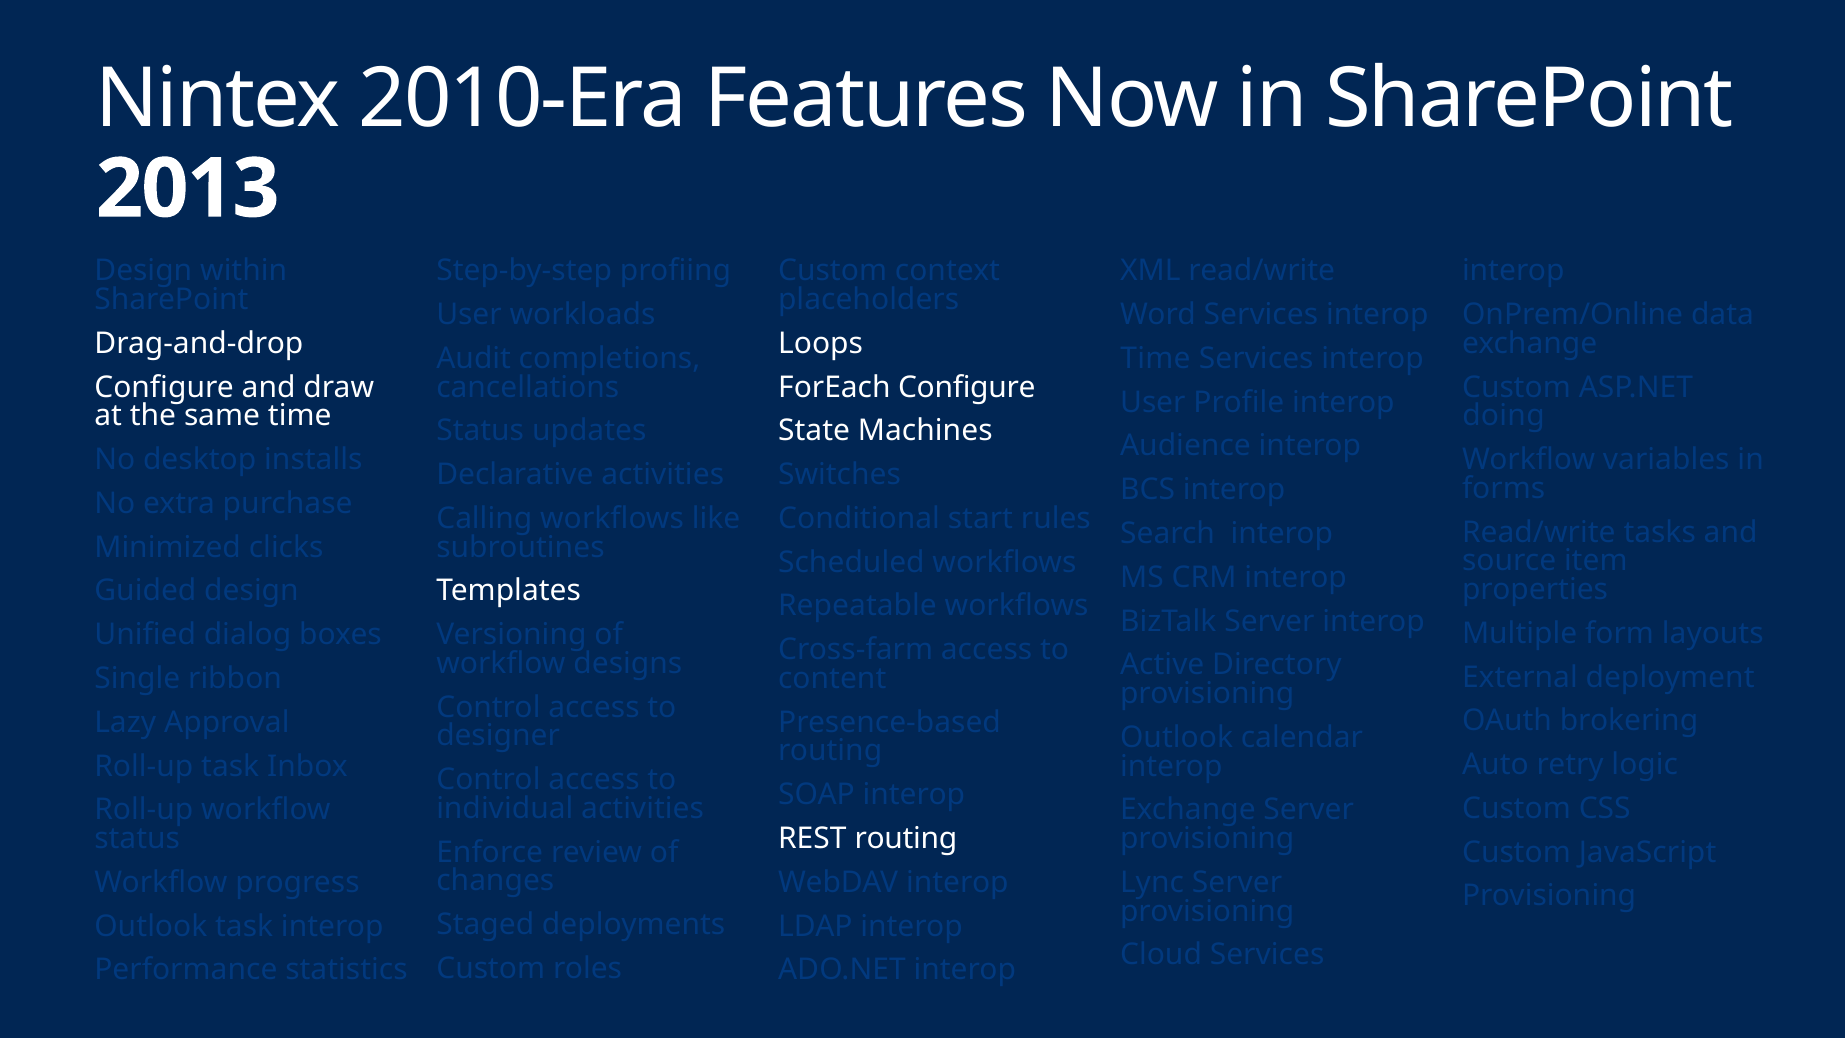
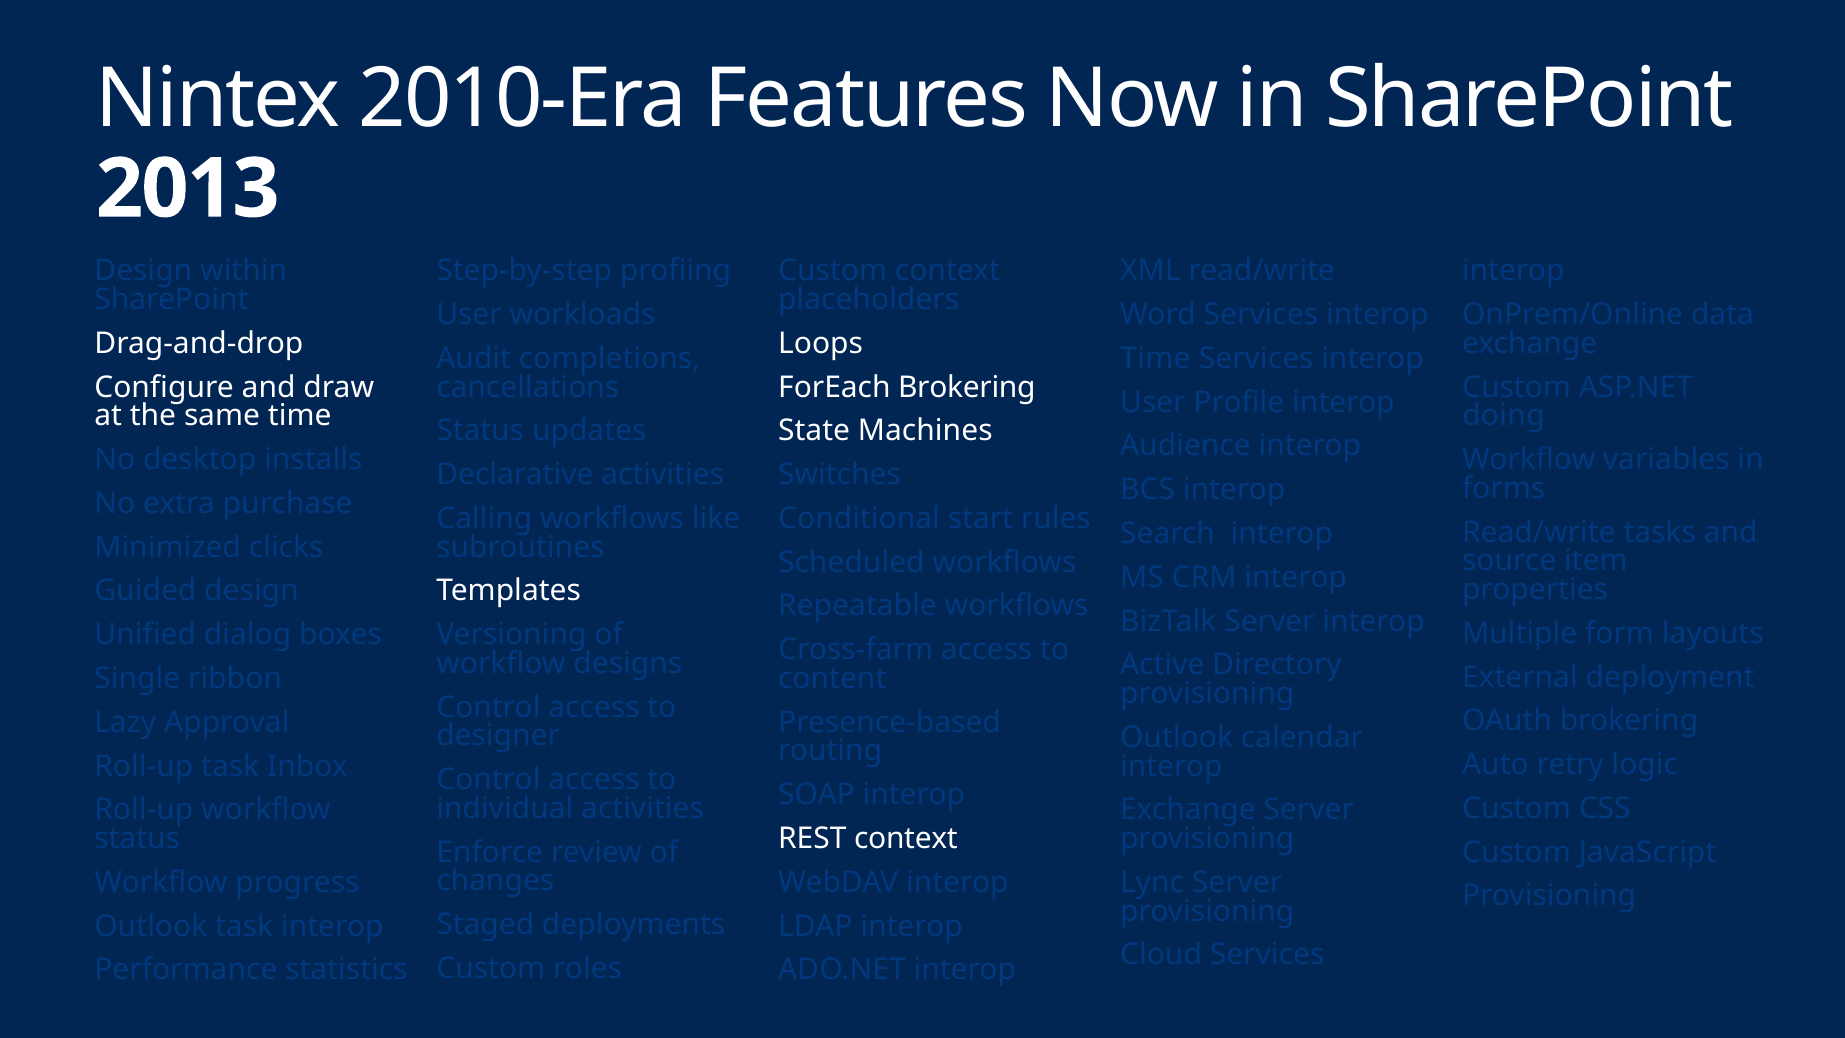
ForEach Configure: Configure -> Brokering
REST routing: routing -> context
